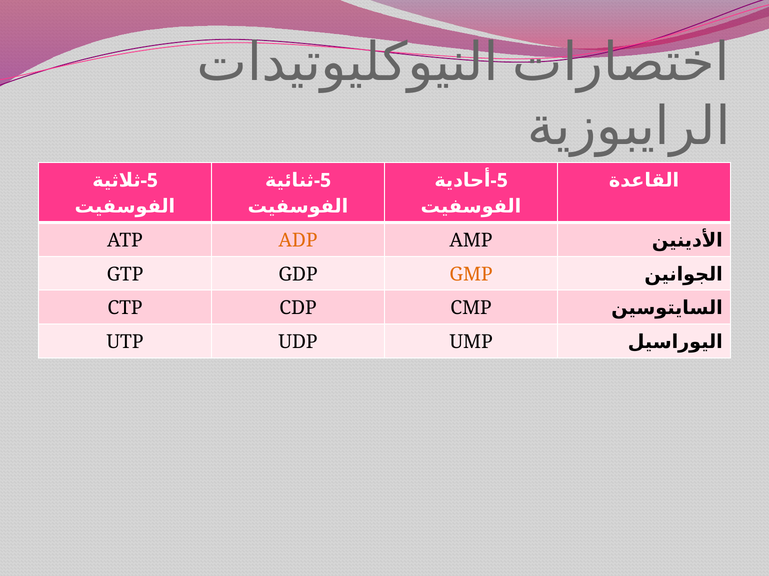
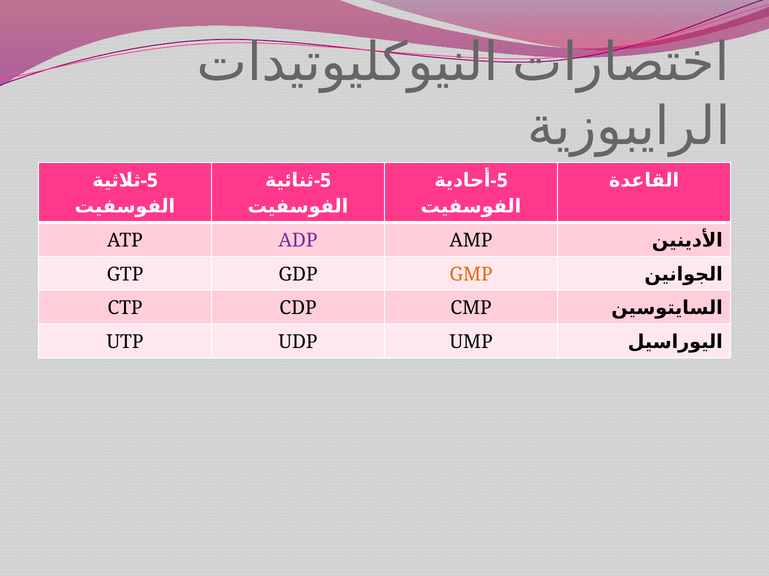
ADP colour: orange -> purple
